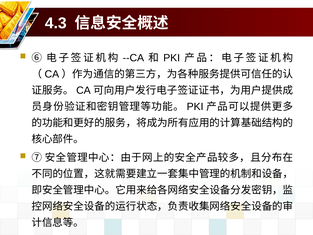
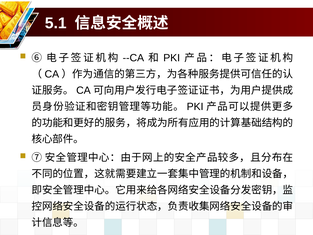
4.3: 4.3 -> 5.1
